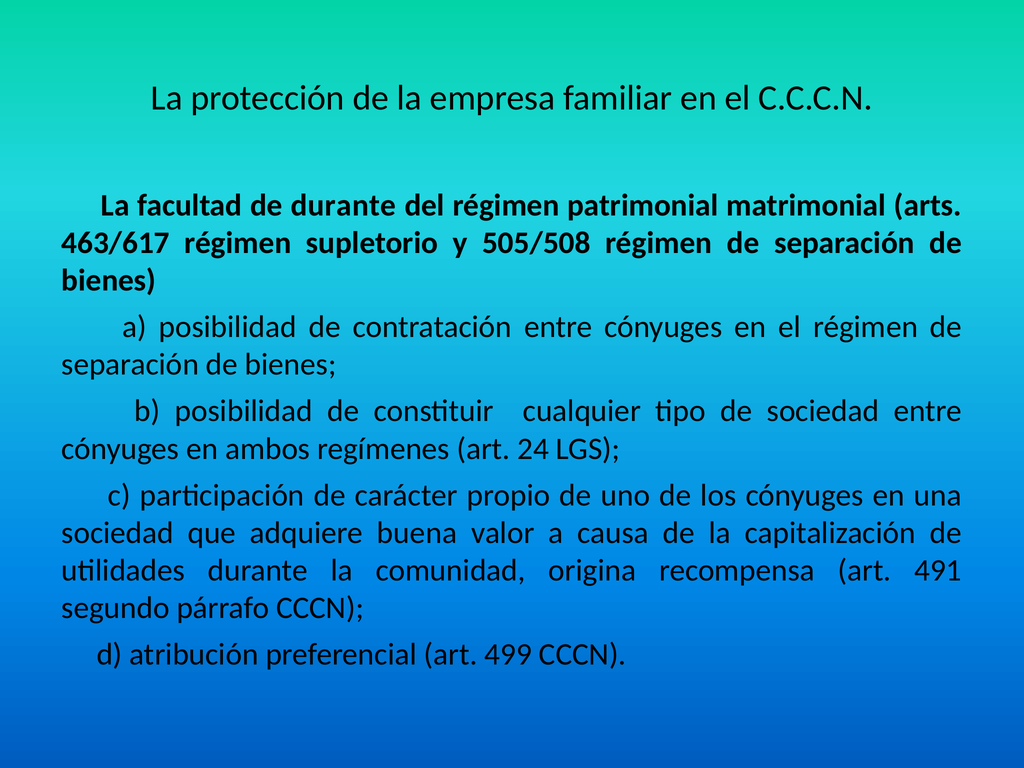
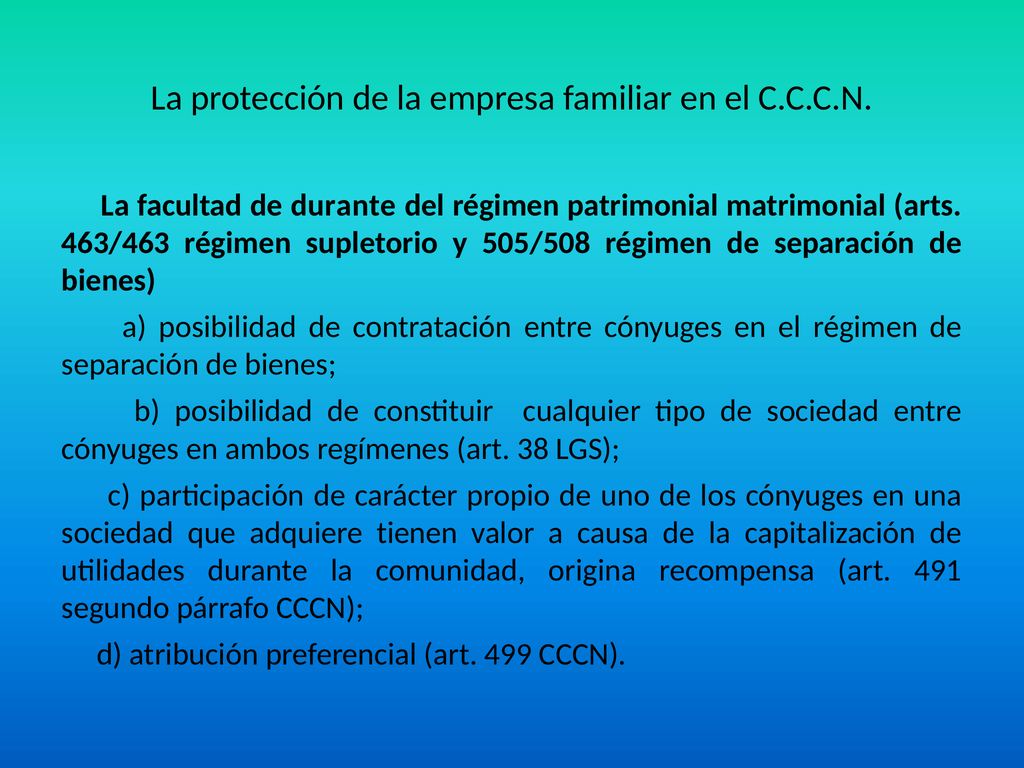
463/617: 463/617 -> 463/463
24: 24 -> 38
buena: buena -> tienen
